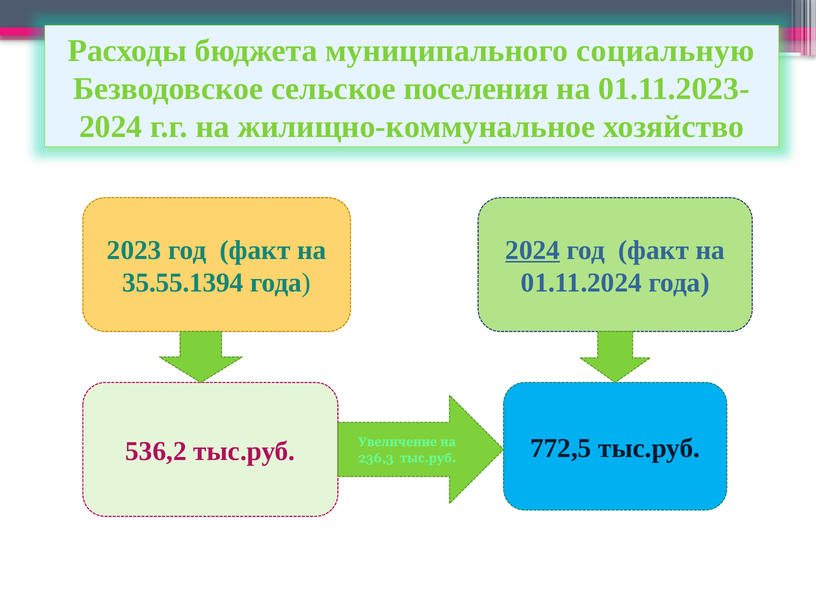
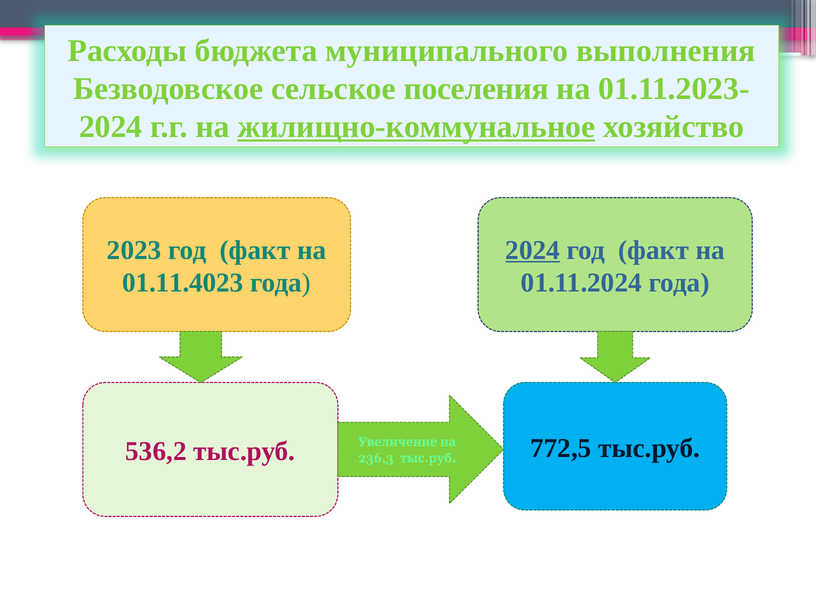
социальную: социальную -> выполнения
жилищно-коммунальное underline: none -> present
35.55.1394: 35.55.1394 -> 01.11.4023
